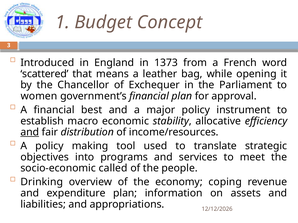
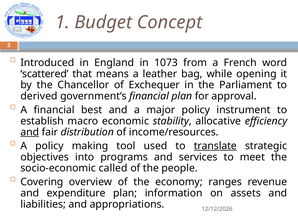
1373: 1373 -> 1073
women: women -> derived
translate underline: none -> present
Drinking: Drinking -> Covering
coping: coping -> ranges
